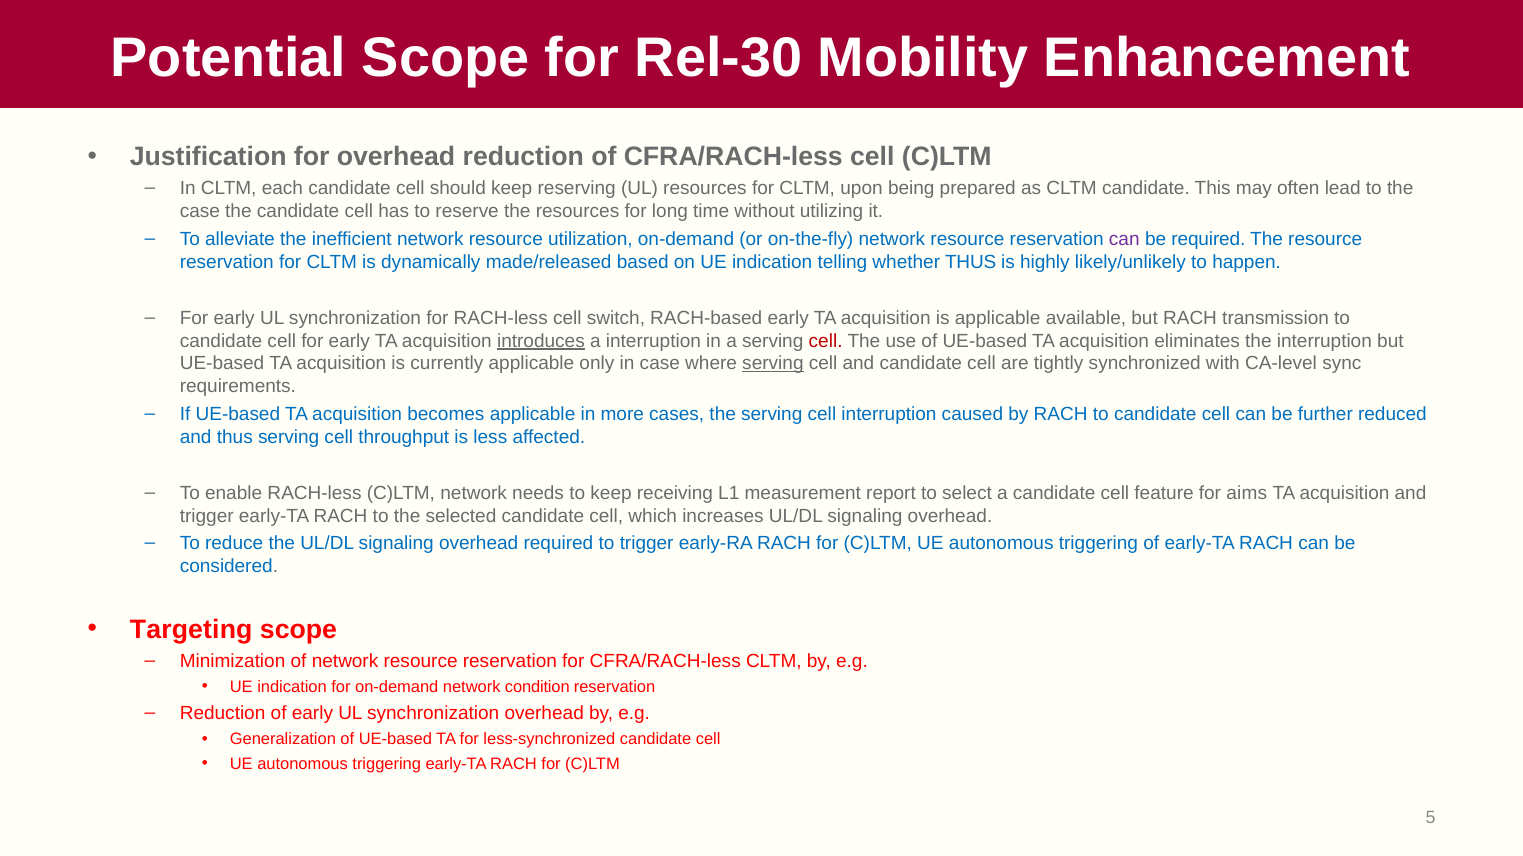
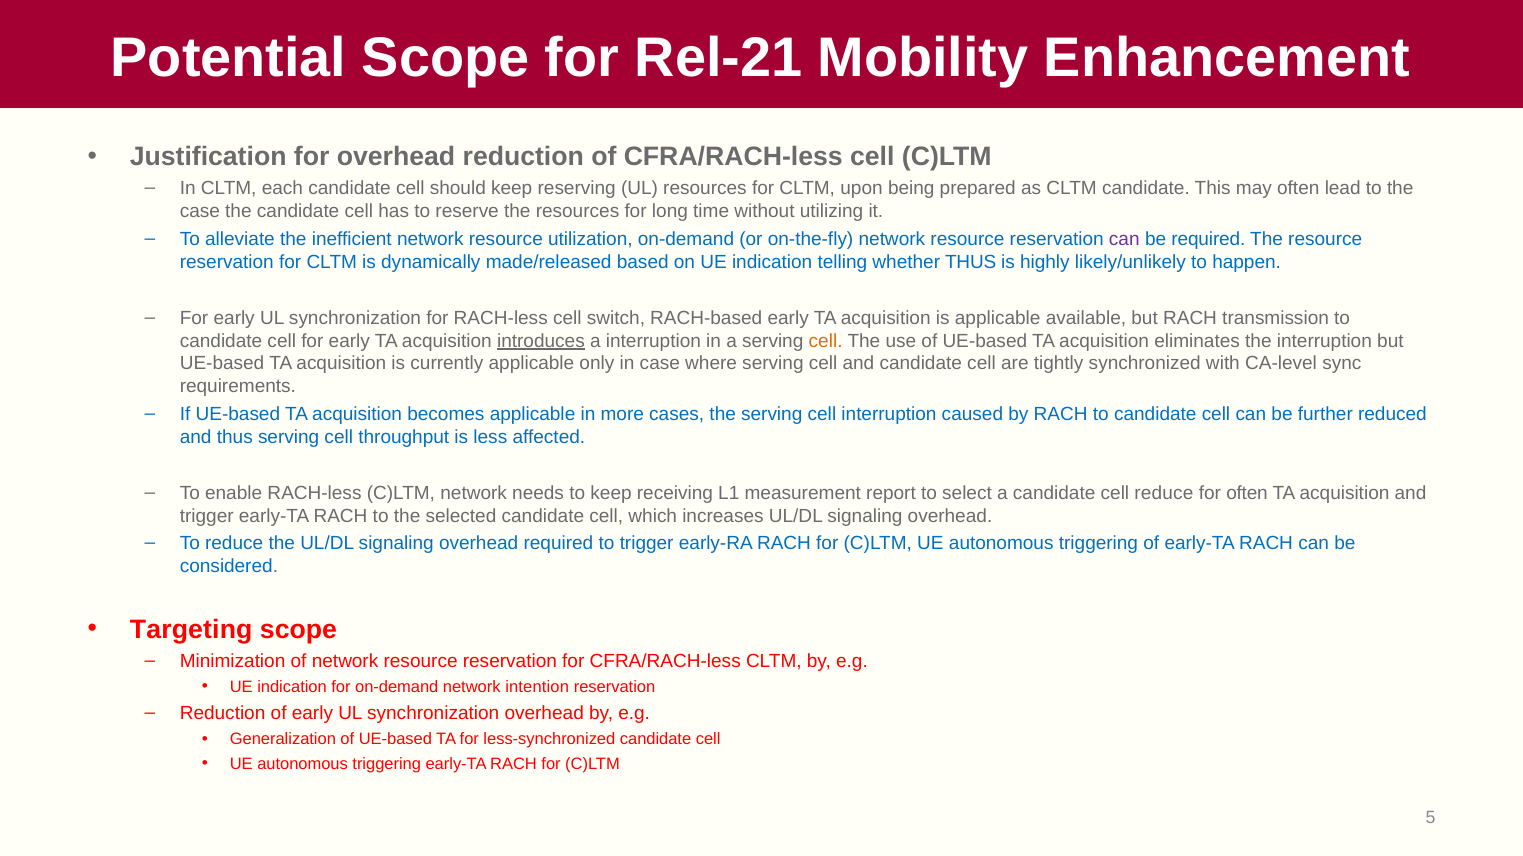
Rel-30: Rel-30 -> Rel-21
cell at (826, 341) colour: red -> orange
serving at (773, 364) underline: present -> none
cell feature: feature -> reduce
for aims: aims -> often
condition: condition -> intention
